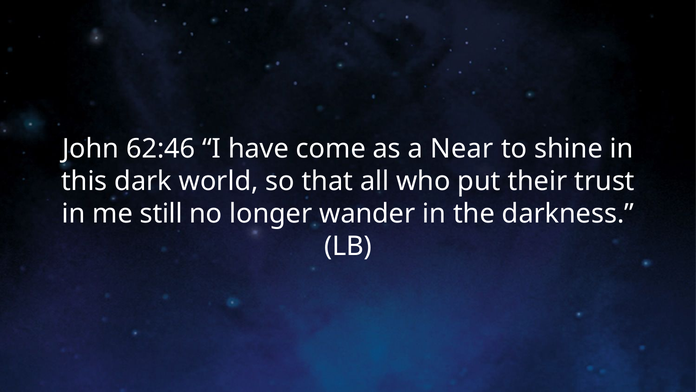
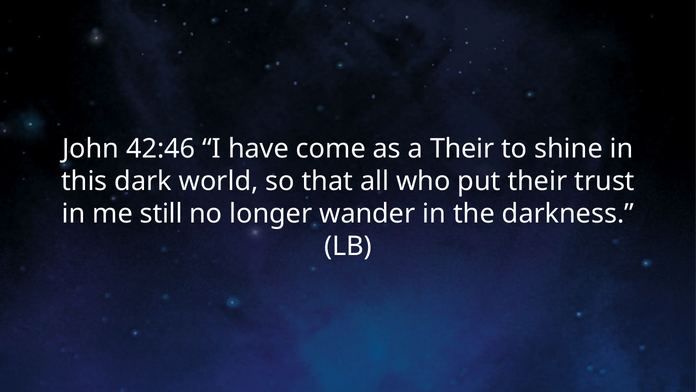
62:46: 62:46 -> 42:46
a Near: Near -> Their
